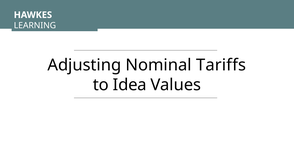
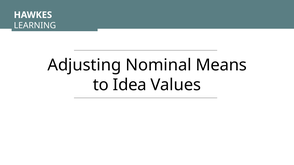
Tariffs: Tariffs -> Means
